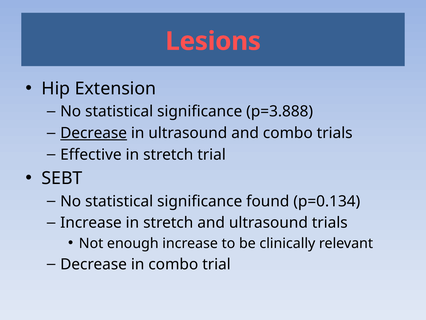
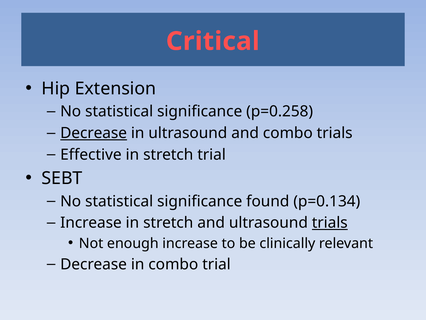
Lesions: Lesions -> Critical
p=3.888: p=3.888 -> p=0.258
trials at (330, 223) underline: none -> present
